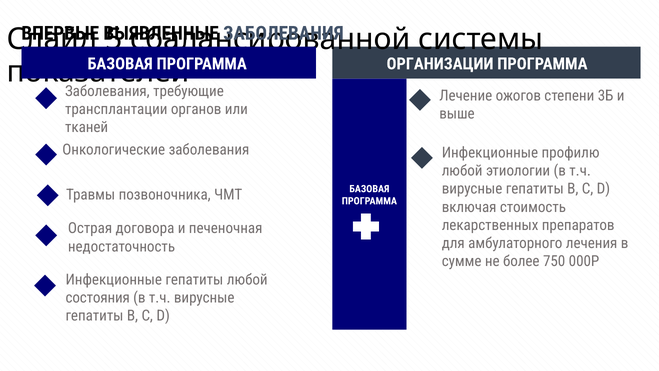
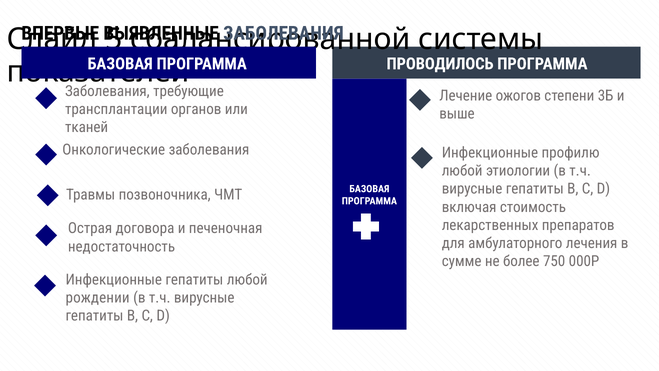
ОРГАНИЗАЦИИ: ОРГАНИЗАЦИИ -> ПРОВОДИЛОСЬ
состояния: состояния -> рождении
